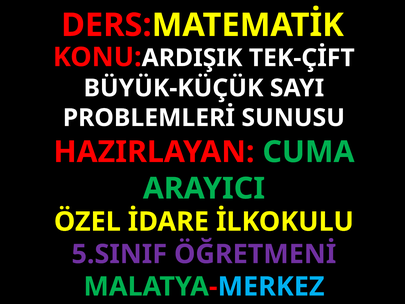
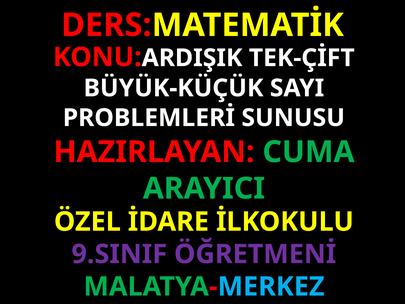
5.SINIF: 5.SINIF -> 9.SINIF
